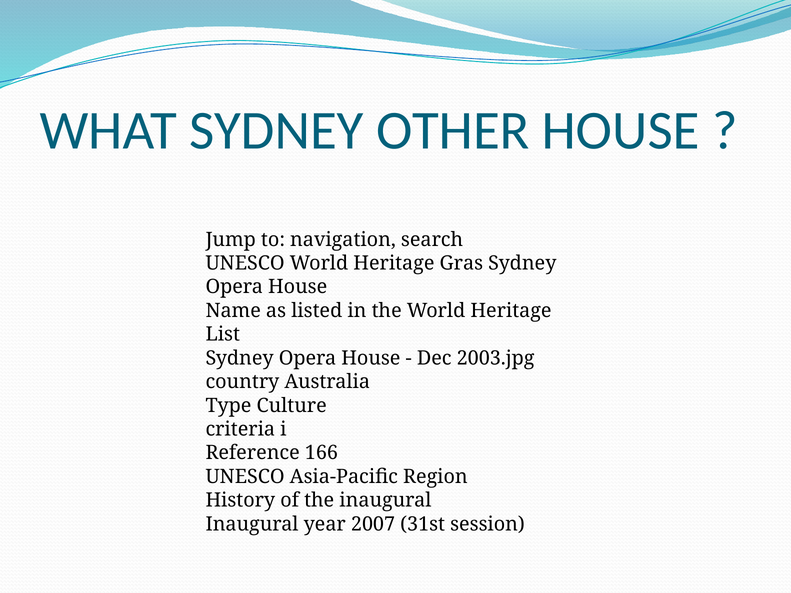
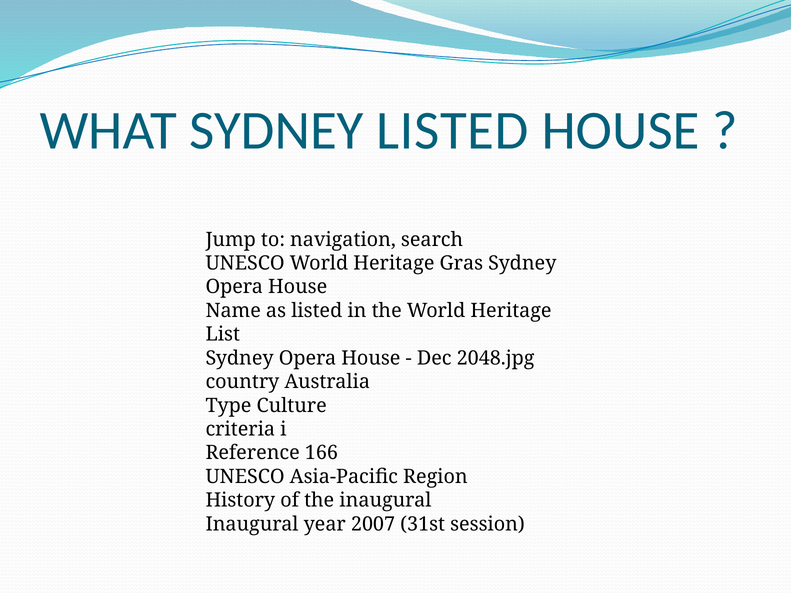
SYDNEY OTHER: OTHER -> LISTED
2003.jpg: 2003.jpg -> 2048.jpg
